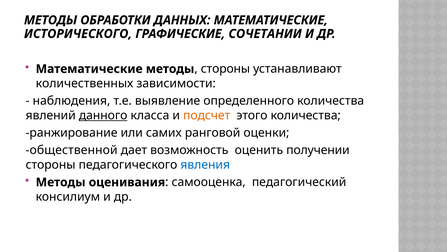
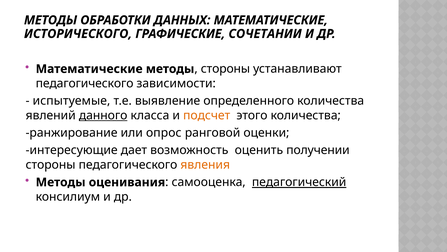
количественных at (85, 83): количественных -> педагогического
наблюдения: наблюдения -> испытуемые
самих: самих -> опрос
общественной: общественной -> интересующие
явления colour: blue -> orange
педагогический underline: none -> present
